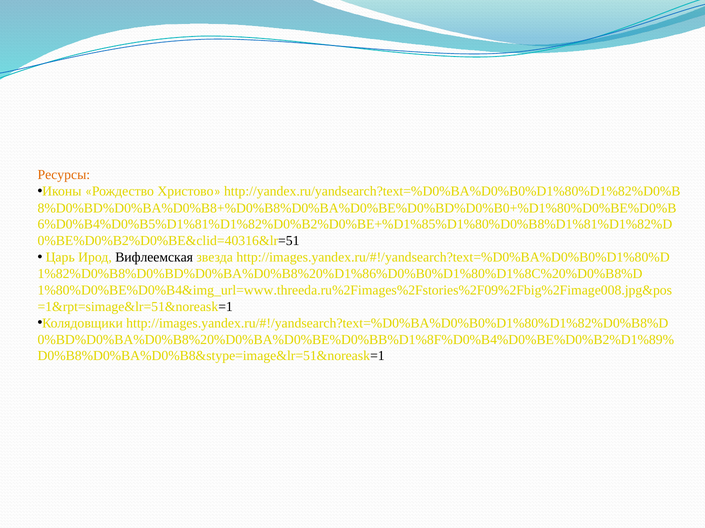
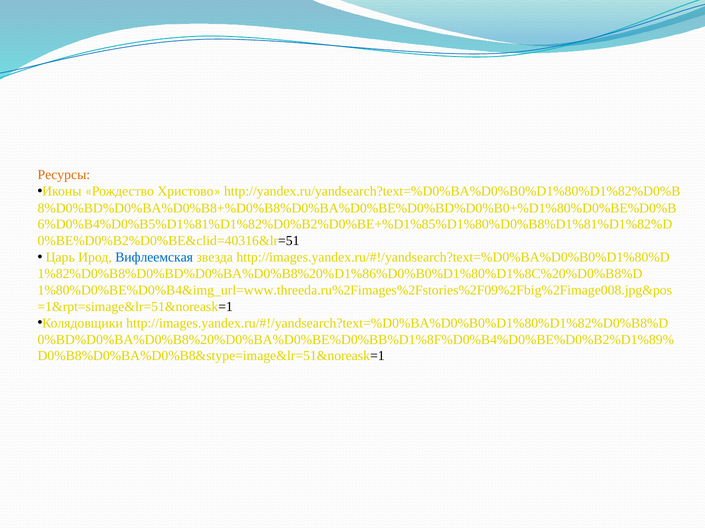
Вифлеемская colour: black -> blue
